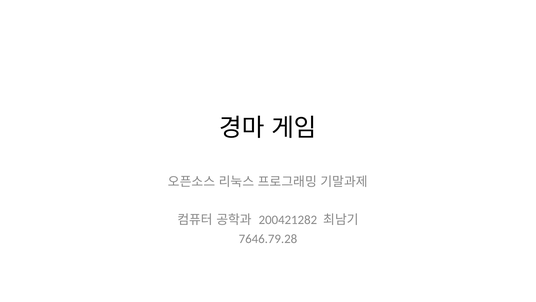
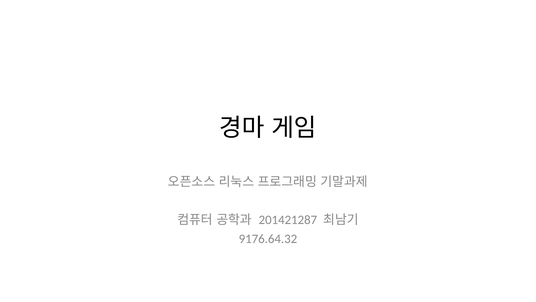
200421282: 200421282 -> 201421287
7646.79.28: 7646.79.28 -> 9176.64.32
